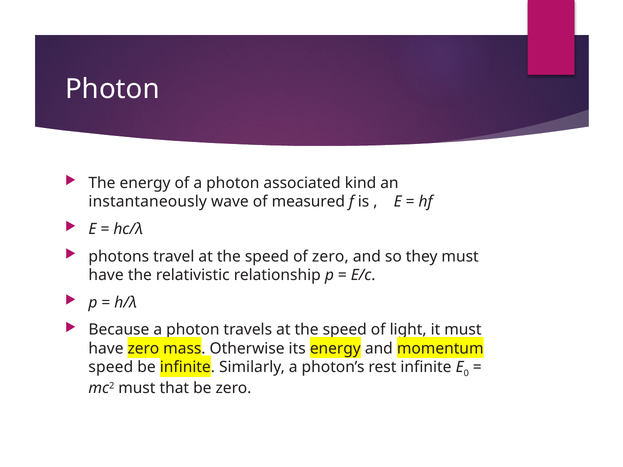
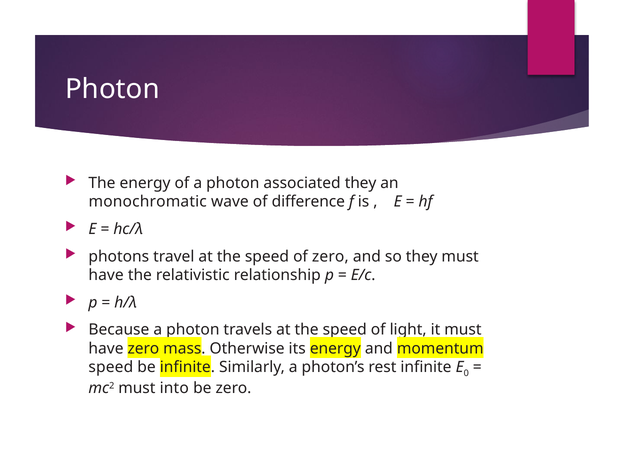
associated kind: kind -> they
instantaneously: instantaneously -> monochromatic
measured: measured -> difference
that: that -> into
